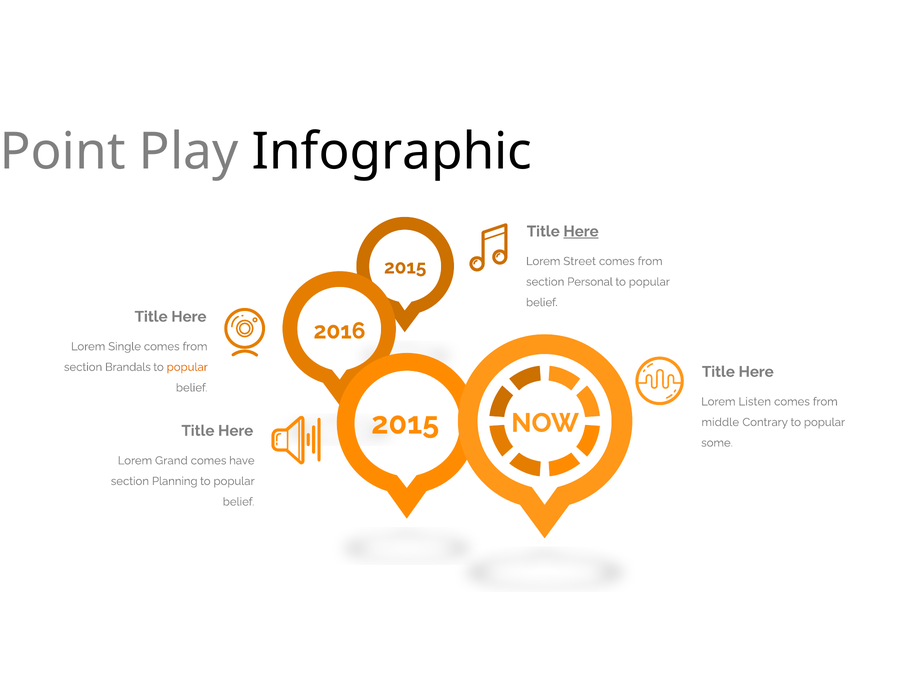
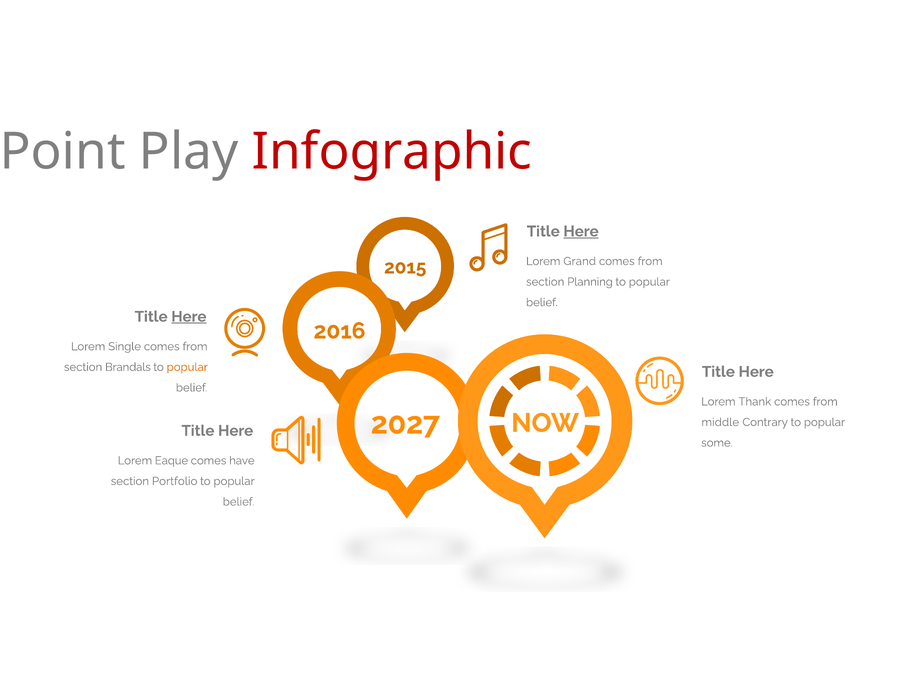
Infographic colour: black -> red
Street: Street -> Grand
Personal: Personal -> Planning
Here at (189, 317) underline: none -> present
Listen: Listen -> Thank
2015 at (405, 424): 2015 -> 2027
Grand: Grand -> Eaque
Planning: Planning -> Portfolio
